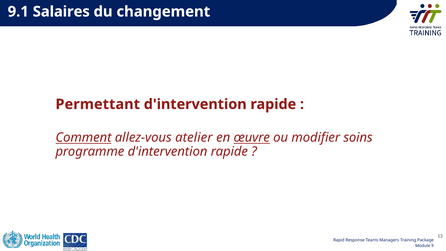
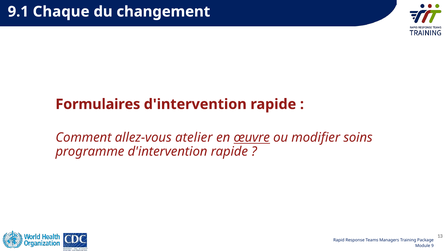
Salaires: Salaires -> Chaque
Permettant: Permettant -> Formulaires
Comment underline: present -> none
